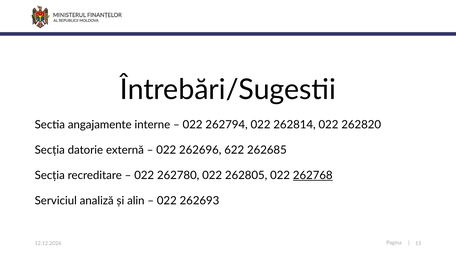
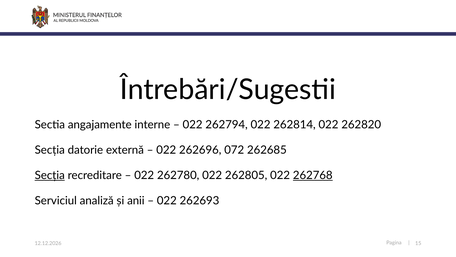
622: 622 -> 072
Secția at (50, 175) underline: none -> present
alin: alin -> anii
